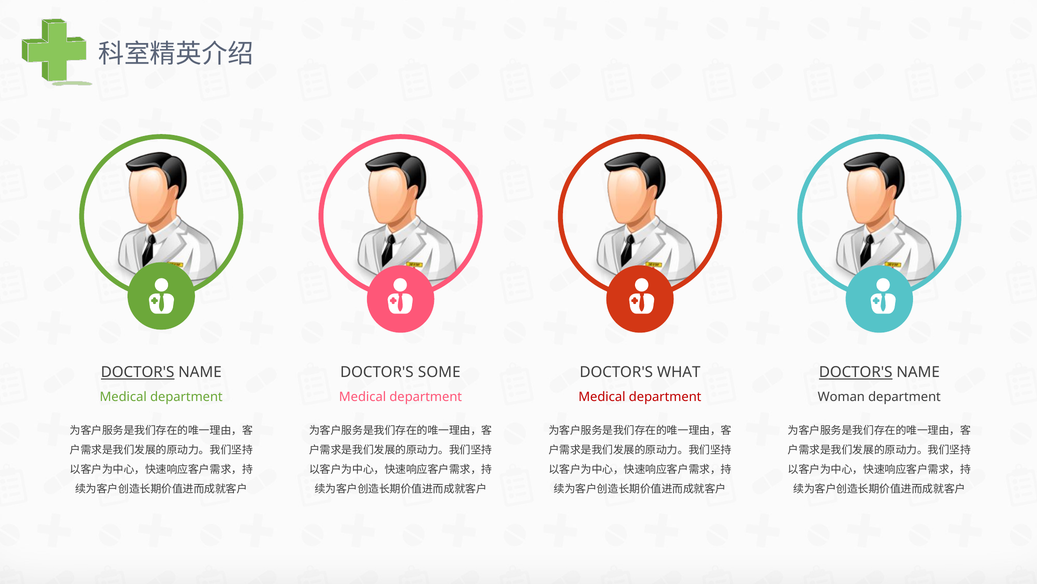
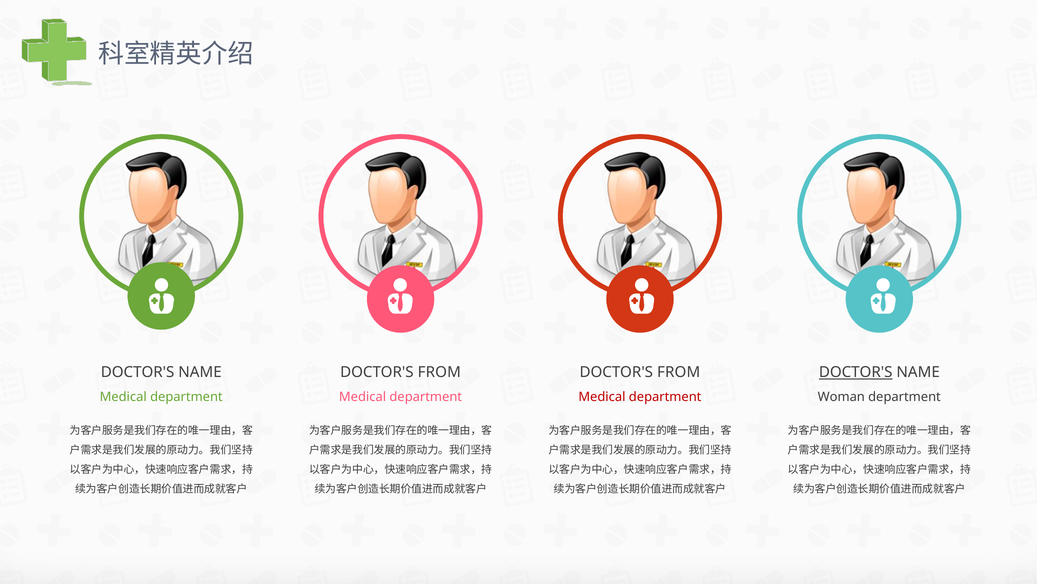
DOCTOR'S at (138, 372) underline: present -> none
SOME at (439, 372): SOME -> FROM
WHAT at (679, 372): WHAT -> FROM
